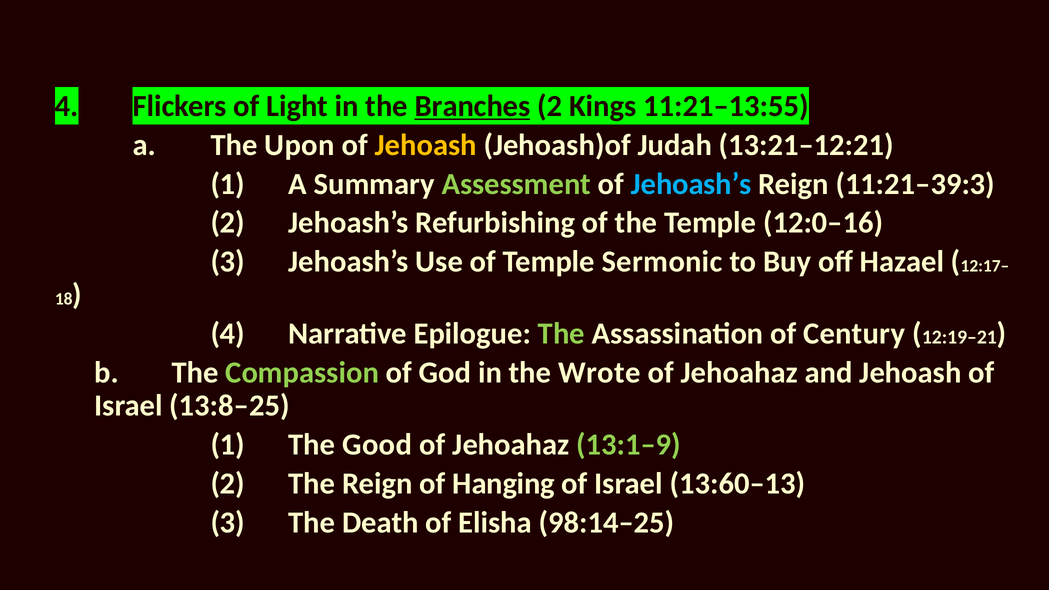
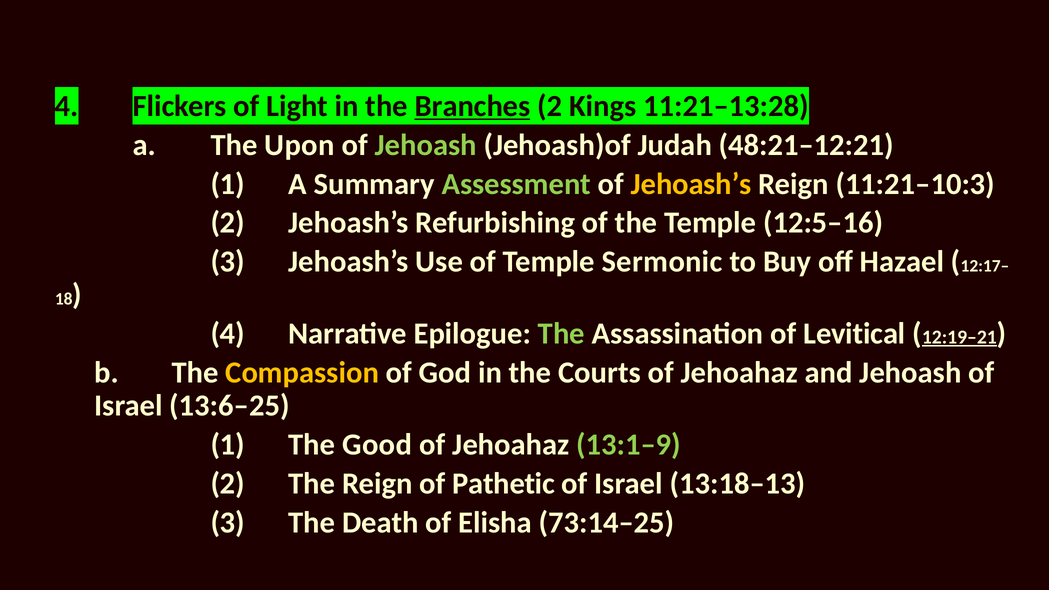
11:21–13:55: 11:21–13:55 -> 11:21–13:28
Jehoash at (426, 145) colour: yellow -> light green
13:21–12:21: 13:21–12:21 -> 48:21–12:21
Jehoash’s at (691, 184) colour: light blue -> yellow
11:21–39:3: 11:21–39:3 -> 11:21–10:3
12:0–16: 12:0–16 -> 12:5–16
Century: Century -> Levitical
12:19–21 underline: none -> present
Compassion colour: light green -> yellow
Wrote: Wrote -> Courts
13:8–25: 13:8–25 -> 13:6–25
Hanging: Hanging -> Pathetic
13:60–13: 13:60–13 -> 13:18–13
98:14–25: 98:14–25 -> 73:14–25
